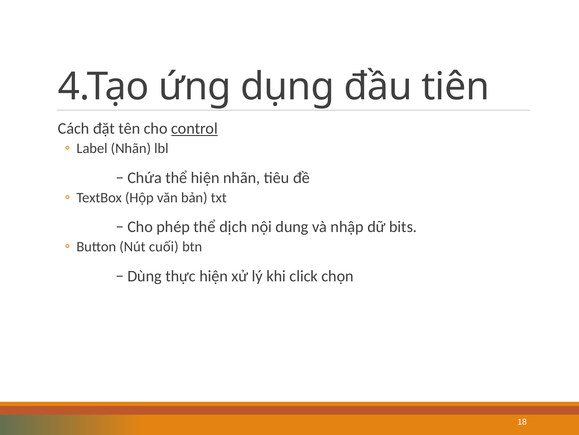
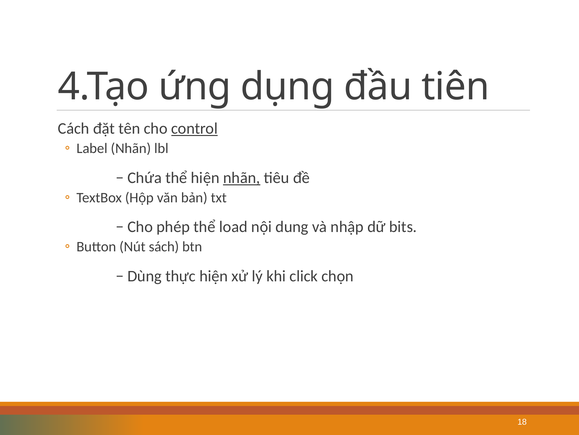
nhãn at (242, 177) underline: none -> present
dịch: dịch -> load
cuối: cuối -> sách
